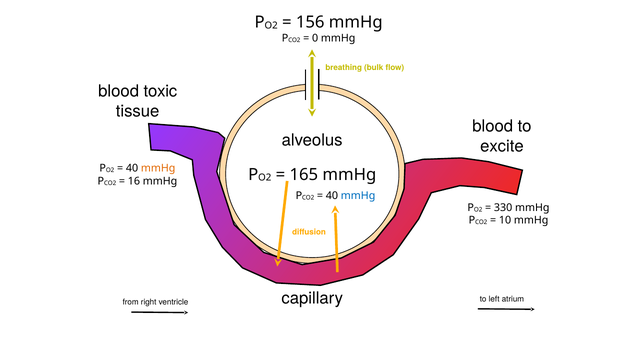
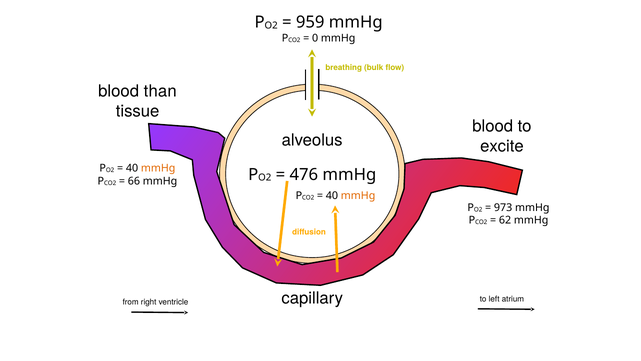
156: 156 -> 959
toxic: toxic -> than
165: 165 -> 476
16: 16 -> 66
mmHg at (358, 196) colour: blue -> orange
330: 330 -> 973
10: 10 -> 62
